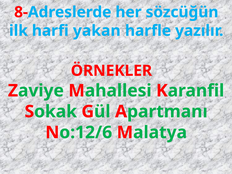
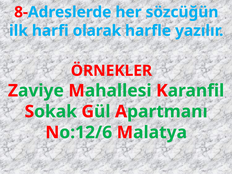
yakan: yakan -> olarak
